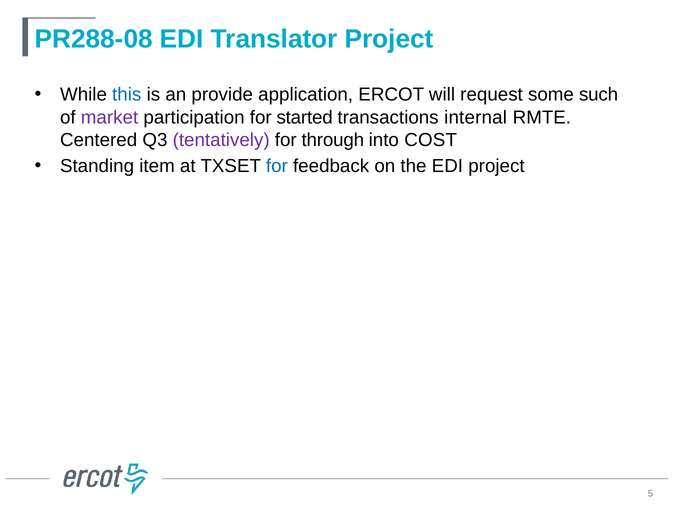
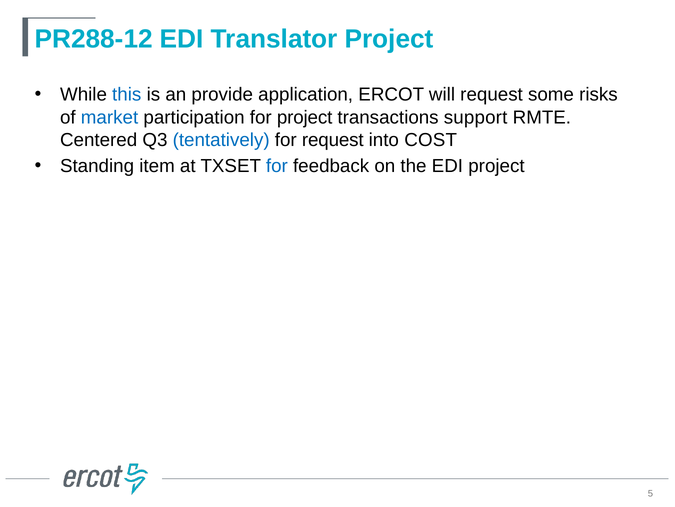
PR288-08: PR288-08 -> PR288-12
such: such -> risks
market colour: purple -> blue
for started: started -> project
internal: internal -> support
tentatively colour: purple -> blue
for through: through -> request
